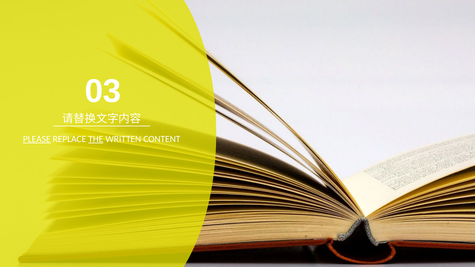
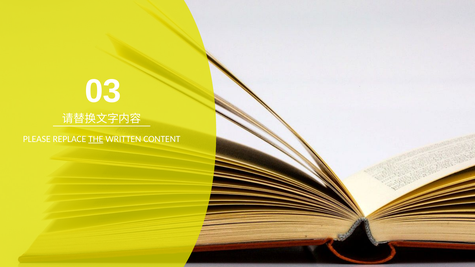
PLEASE underline: present -> none
